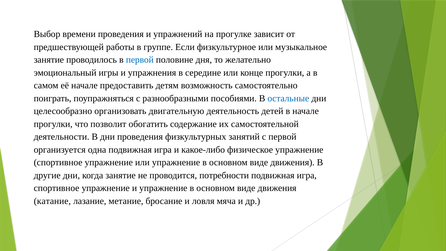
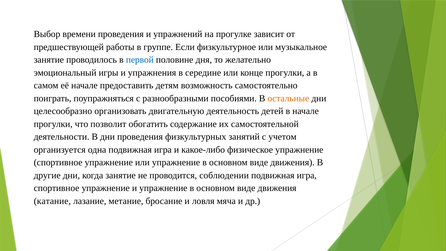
остальные colour: blue -> orange
с первой: первой -> учетом
потребности: потребности -> соблюдении
